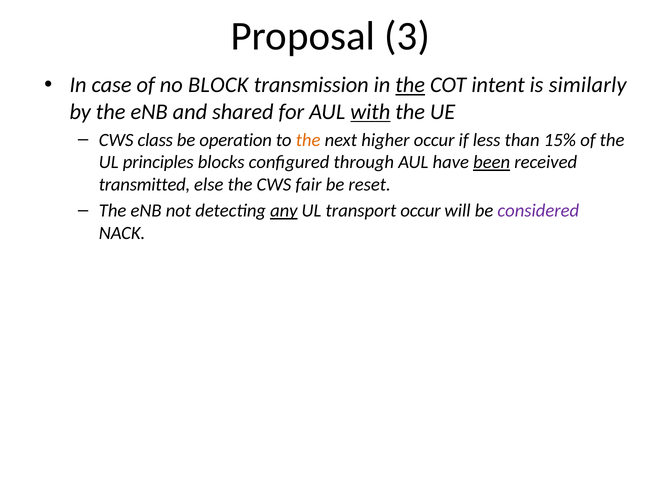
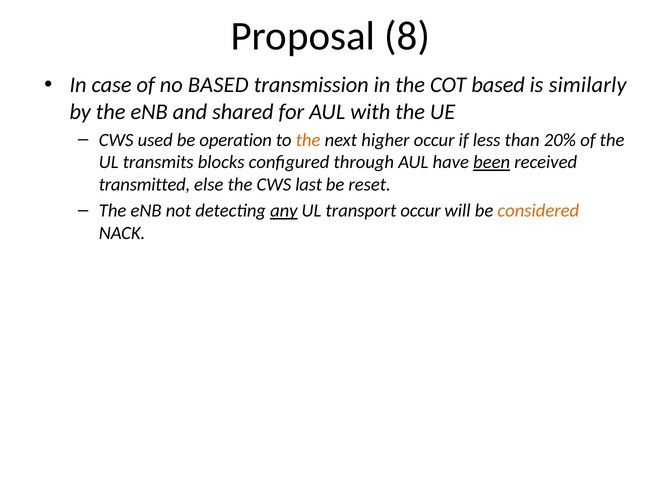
3: 3 -> 8
no BLOCK: BLOCK -> BASED
the at (410, 85) underline: present -> none
COT intent: intent -> based
with underline: present -> none
class: class -> used
15%: 15% -> 20%
principles: principles -> transmits
fair: fair -> last
considered colour: purple -> orange
